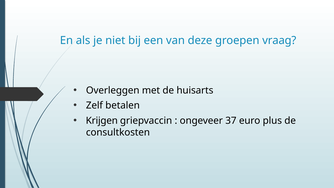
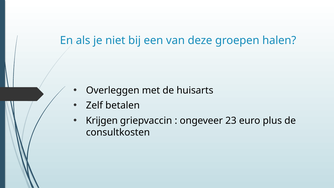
vraag: vraag -> halen
37: 37 -> 23
